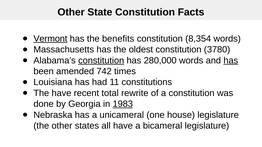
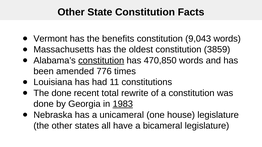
Vermont underline: present -> none
8,354: 8,354 -> 9,043
3780: 3780 -> 3859
280,000: 280,000 -> 470,850
has at (231, 61) underline: present -> none
742: 742 -> 776
The have: have -> done
